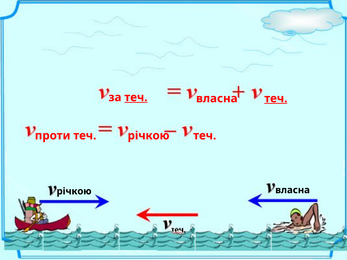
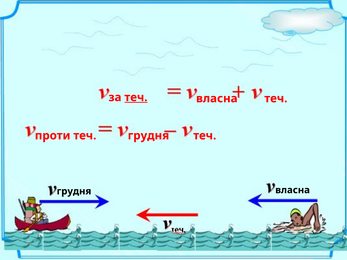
теч at (276, 99) underline: present -> none
річкою at (149, 136): річкою -> грудня
річкою at (74, 191): річкою -> грудня
